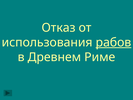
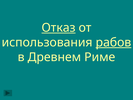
Отказ underline: none -> present
